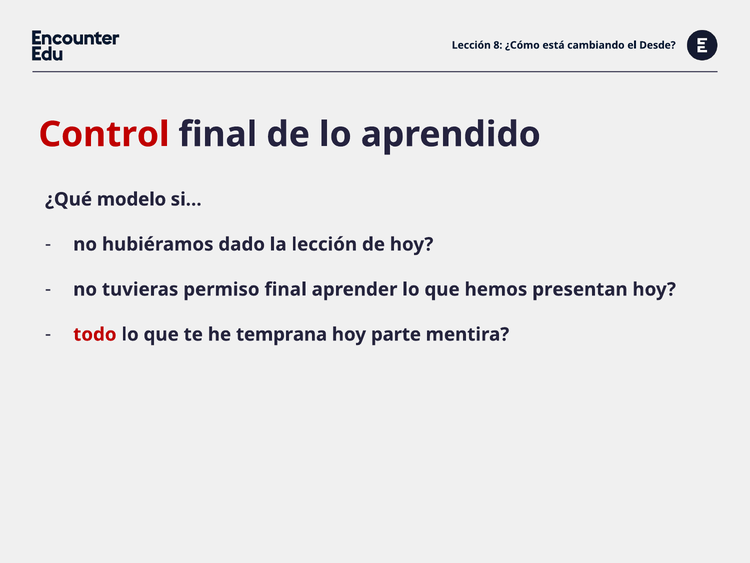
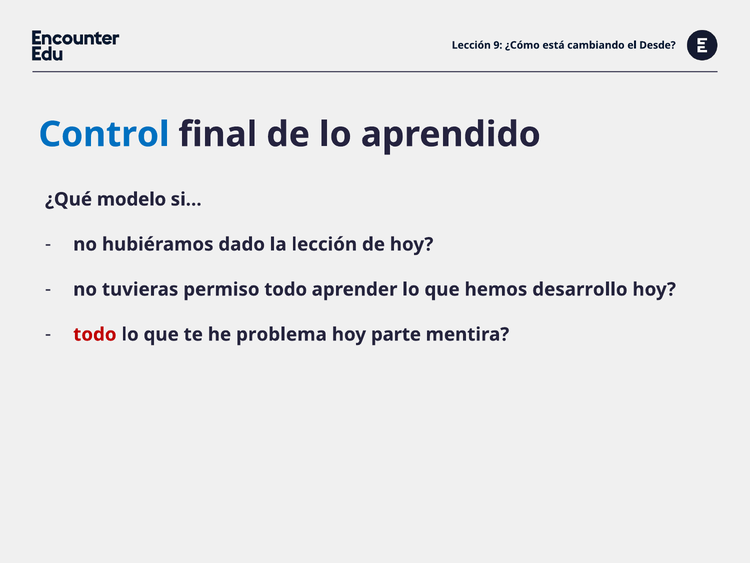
8: 8 -> 9
Control colour: red -> blue
permiso final: final -> todo
presentan: presentan -> desarrollo
temprana: temprana -> problema
